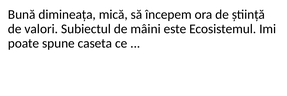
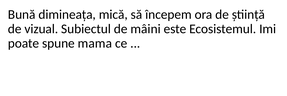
valori: valori -> vizual
caseta: caseta -> mama
